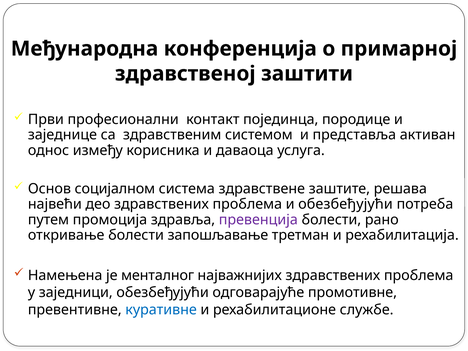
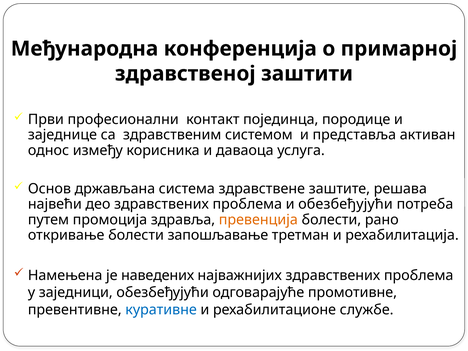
социјалном: социјалном -> држављана
превенција colour: purple -> orange
менталног: менталног -> наведених
